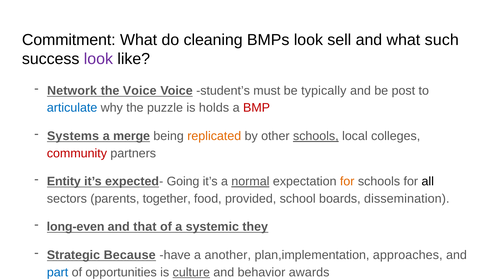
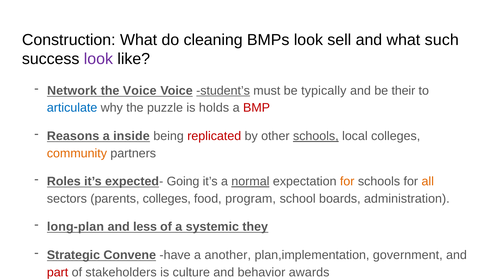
Commitment: Commitment -> Construction
student’s underline: none -> present
post: post -> their
Systems: Systems -> Reasons
merge: merge -> inside
replicated colour: orange -> red
community colour: red -> orange
Entity: Entity -> Roles
all colour: black -> orange
parents together: together -> colleges
provided: provided -> program
dissemination: dissemination -> administration
long-even: long-even -> long-plan
that: that -> less
Because: Because -> Convene
approaches: approaches -> government
part colour: blue -> red
opportunities: opportunities -> stakeholders
culture underline: present -> none
